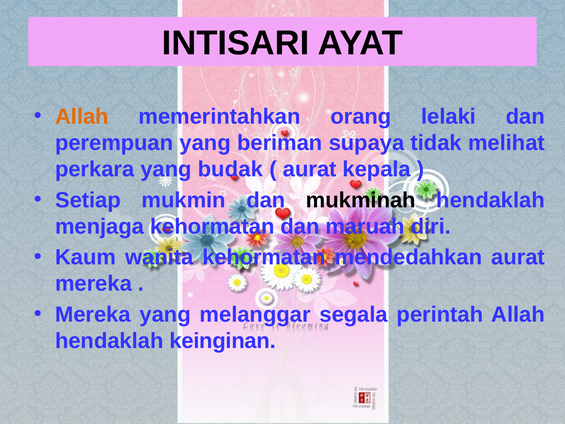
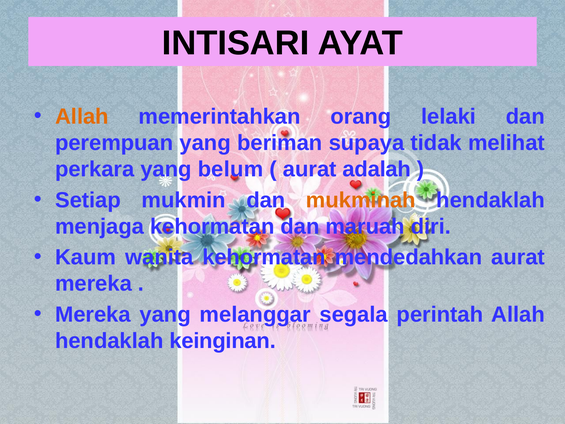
budak: budak -> belum
kepala: kepala -> adalah
mukminah colour: black -> orange
